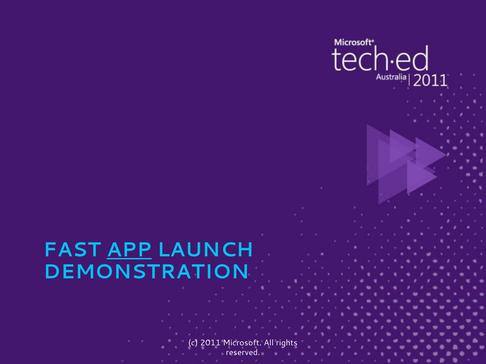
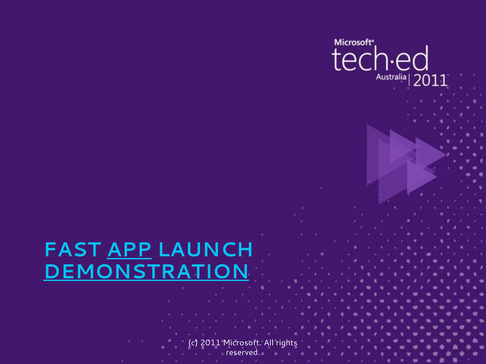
DEMONSTRATION underline: none -> present
